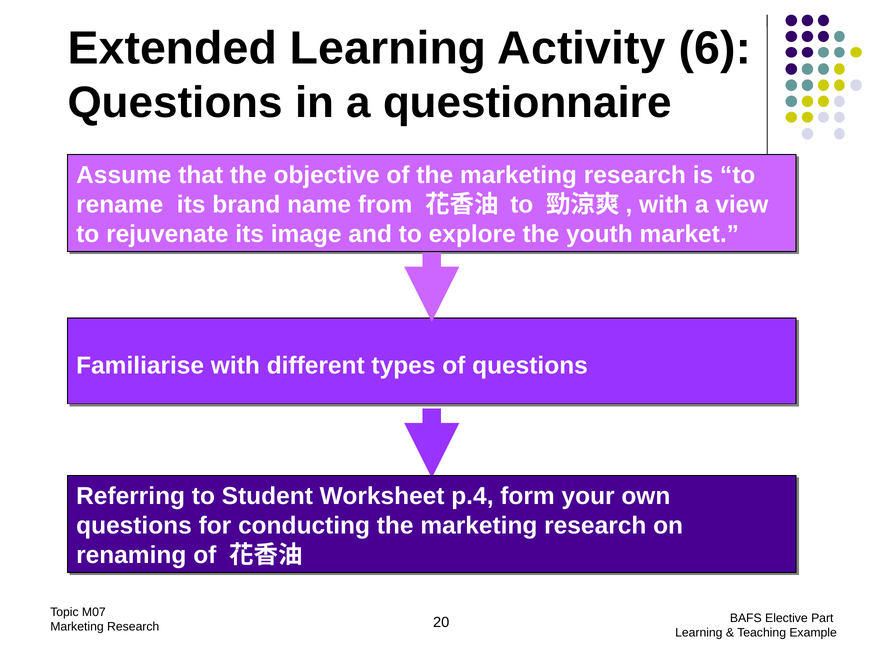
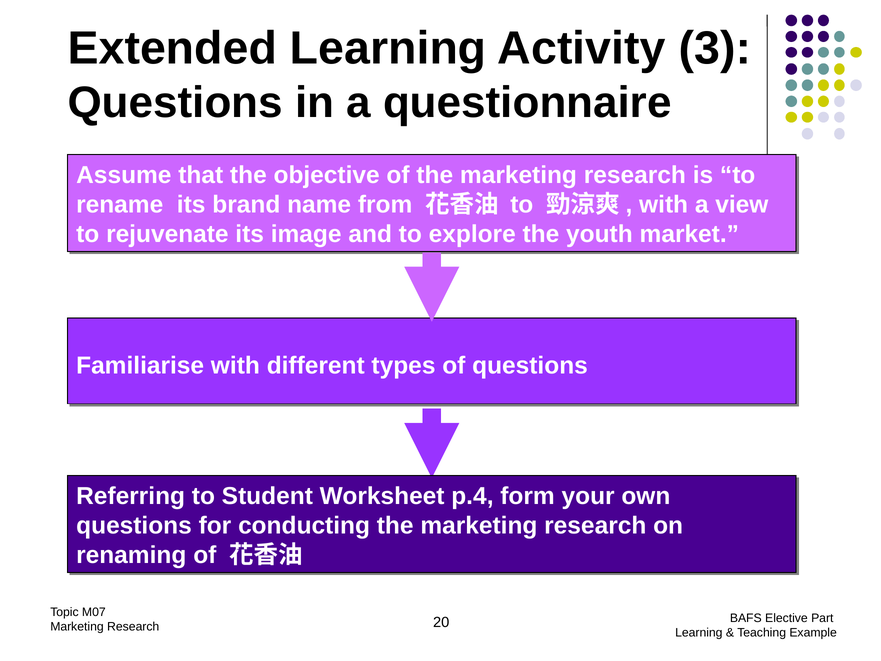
6: 6 -> 3
